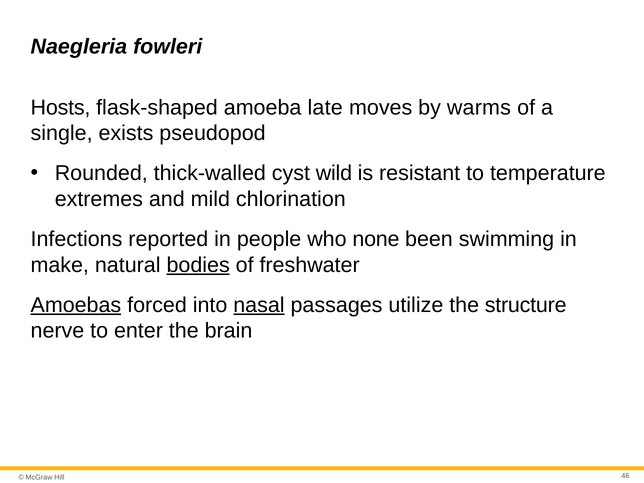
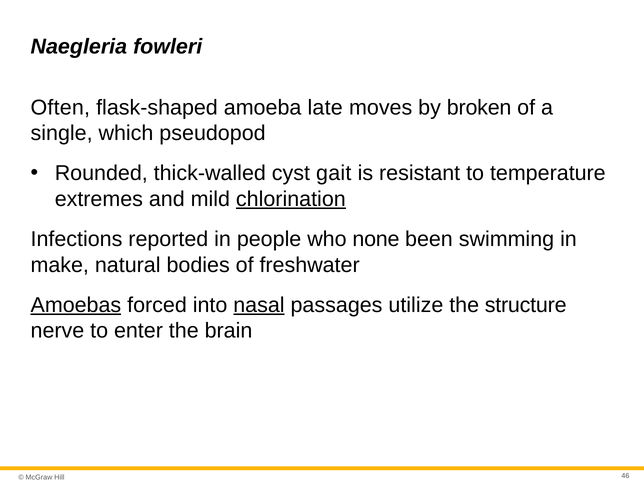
Hosts: Hosts -> Often
warms: warms -> broken
exists: exists -> which
wild: wild -> gait
chlorination underline: none -> present
bodies underline: present -> none
